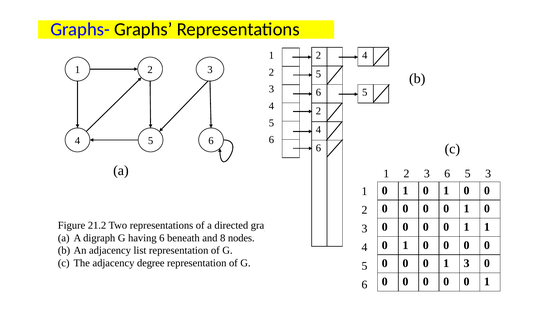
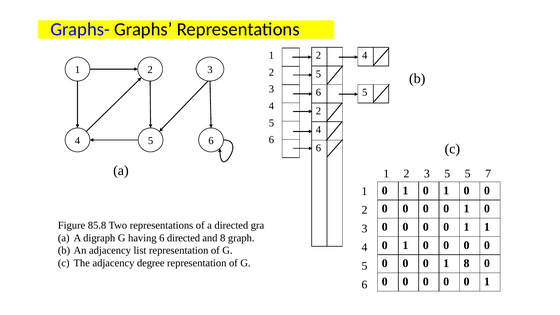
3 6: 6 -> 5
5 3: 3 -> 7
21.2: 21.2 -> 85.8
6 beneath: beneath -> directed
8 nodes: nodes -> graph
1 3: 3 -> 8
